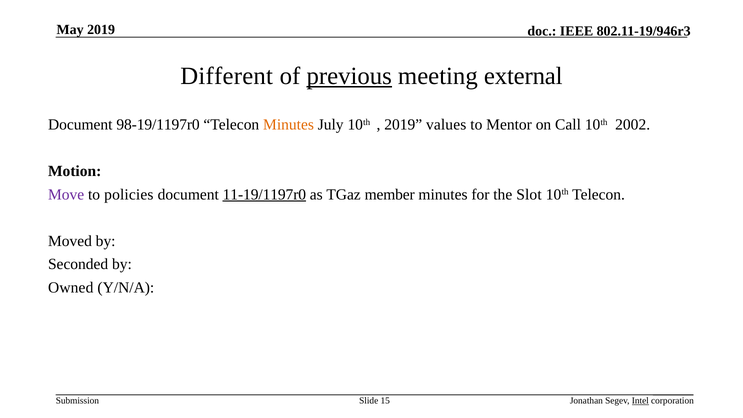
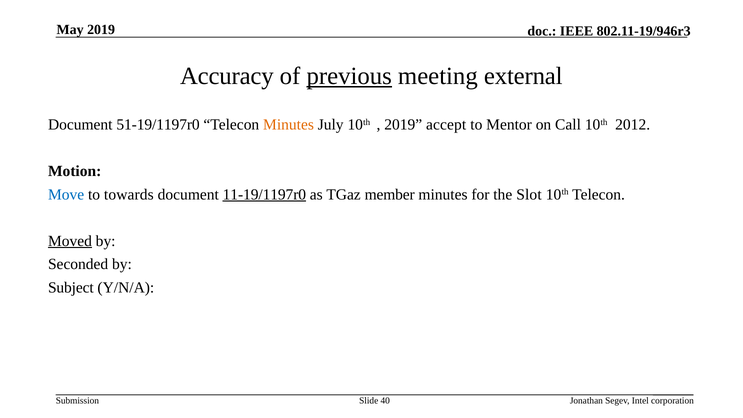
Different: Different -> Accuracy
98-19/1197r0: 98-19/1197r0 -> 51-19/1197r0
values: values -> accept
2002: 2002 -> 2012
Move colour: purple -> blue
policies: policies -> towards
Moved underline: none -> present
Owned: Owned -> Subject
15: 15 -> 40
Intel underline: present -> none
